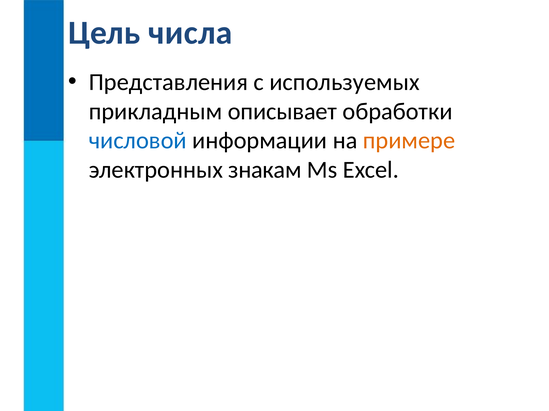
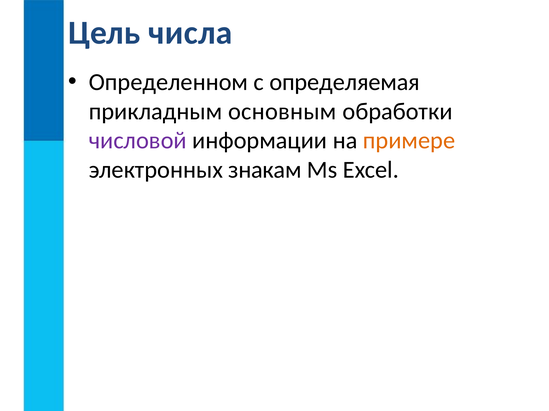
Представления: Представления -> Определенном
используемых: используемых -> определяемая
описывает: описывает -> основным
числовой colour: blue -> purple
